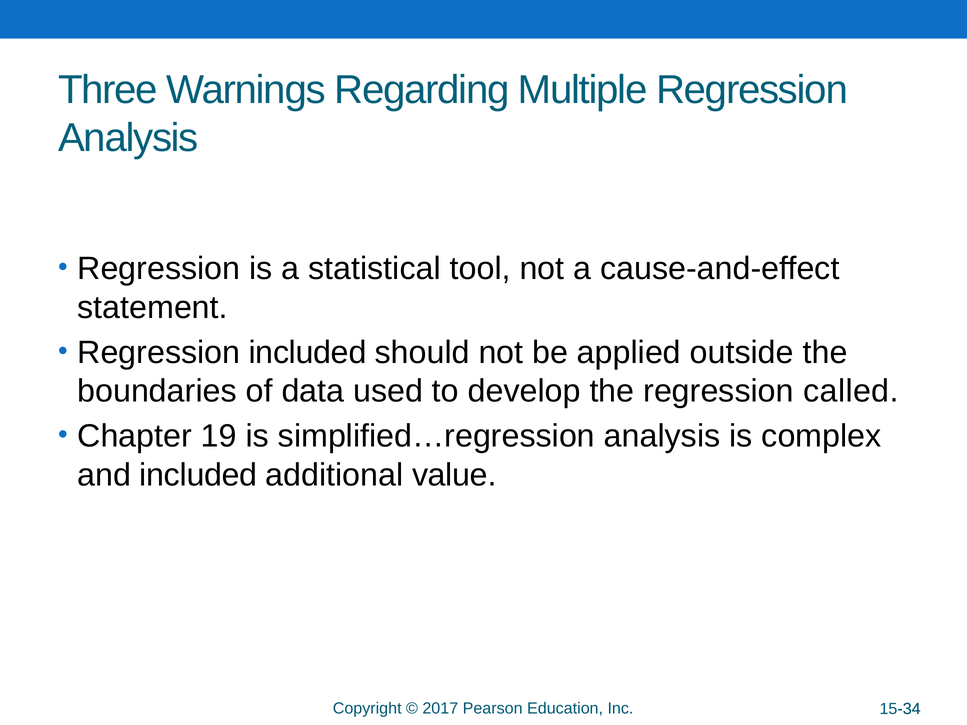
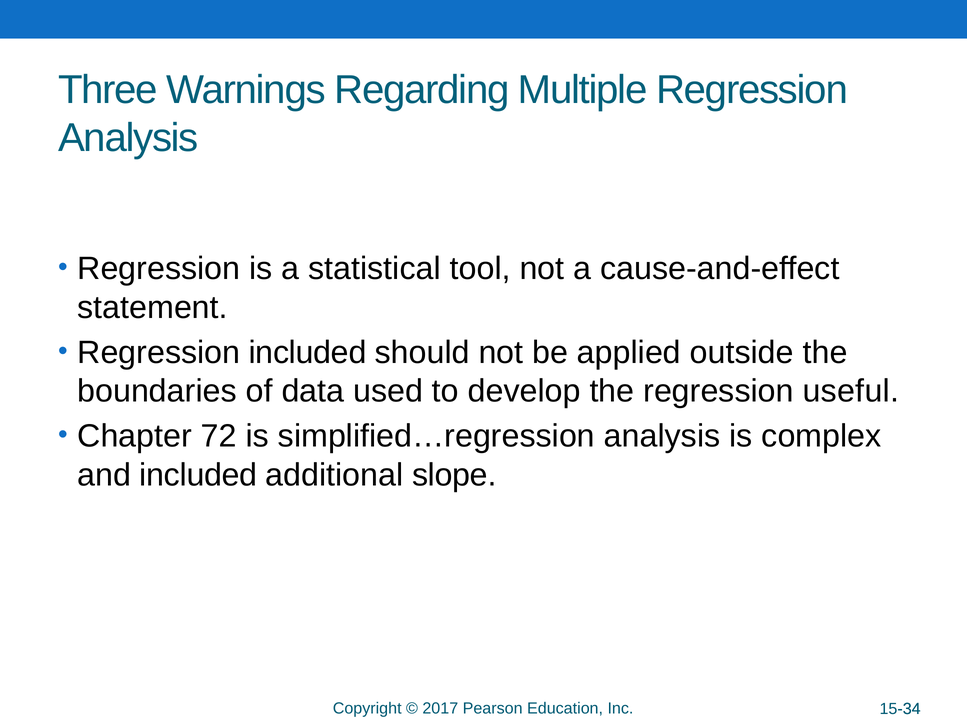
called: called -> useful
19: 19 -> 72
value: value -> slope
